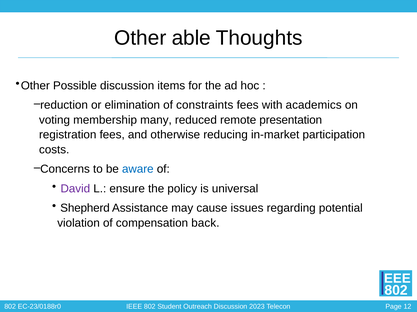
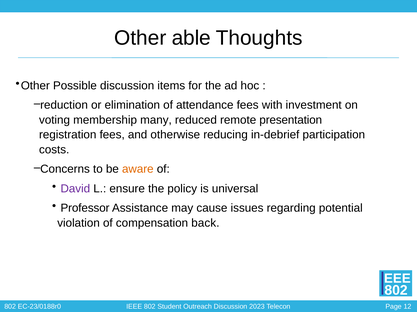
constraints: constraints -> attendance
academics: academics -> investment
in-market: in-market -> in-debrief
aware colour: blue -> orange
Shepherd: Shepherd -> Professor
